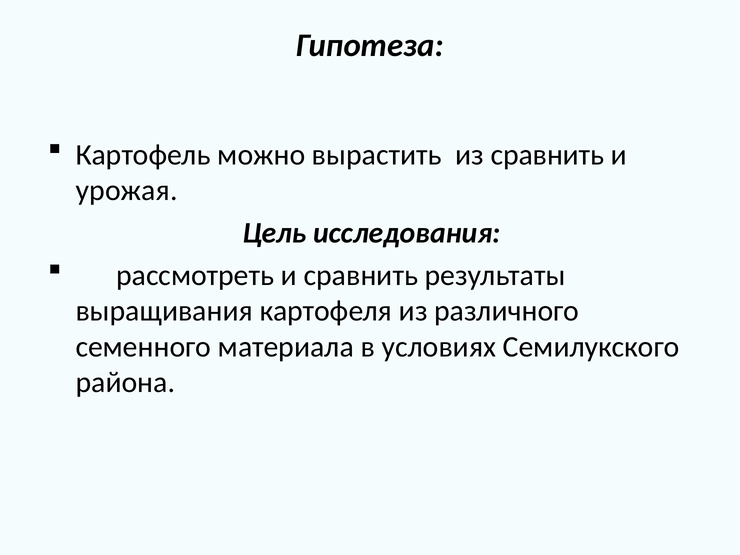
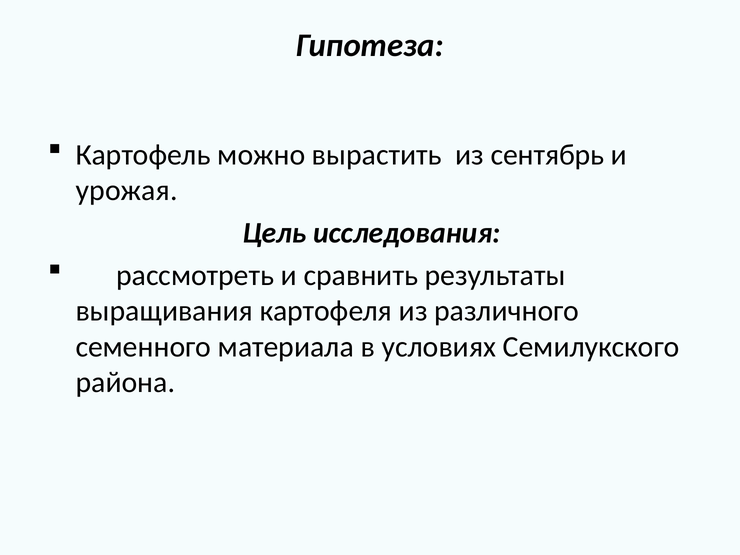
из сравнить: сравнить -> сентябрь
